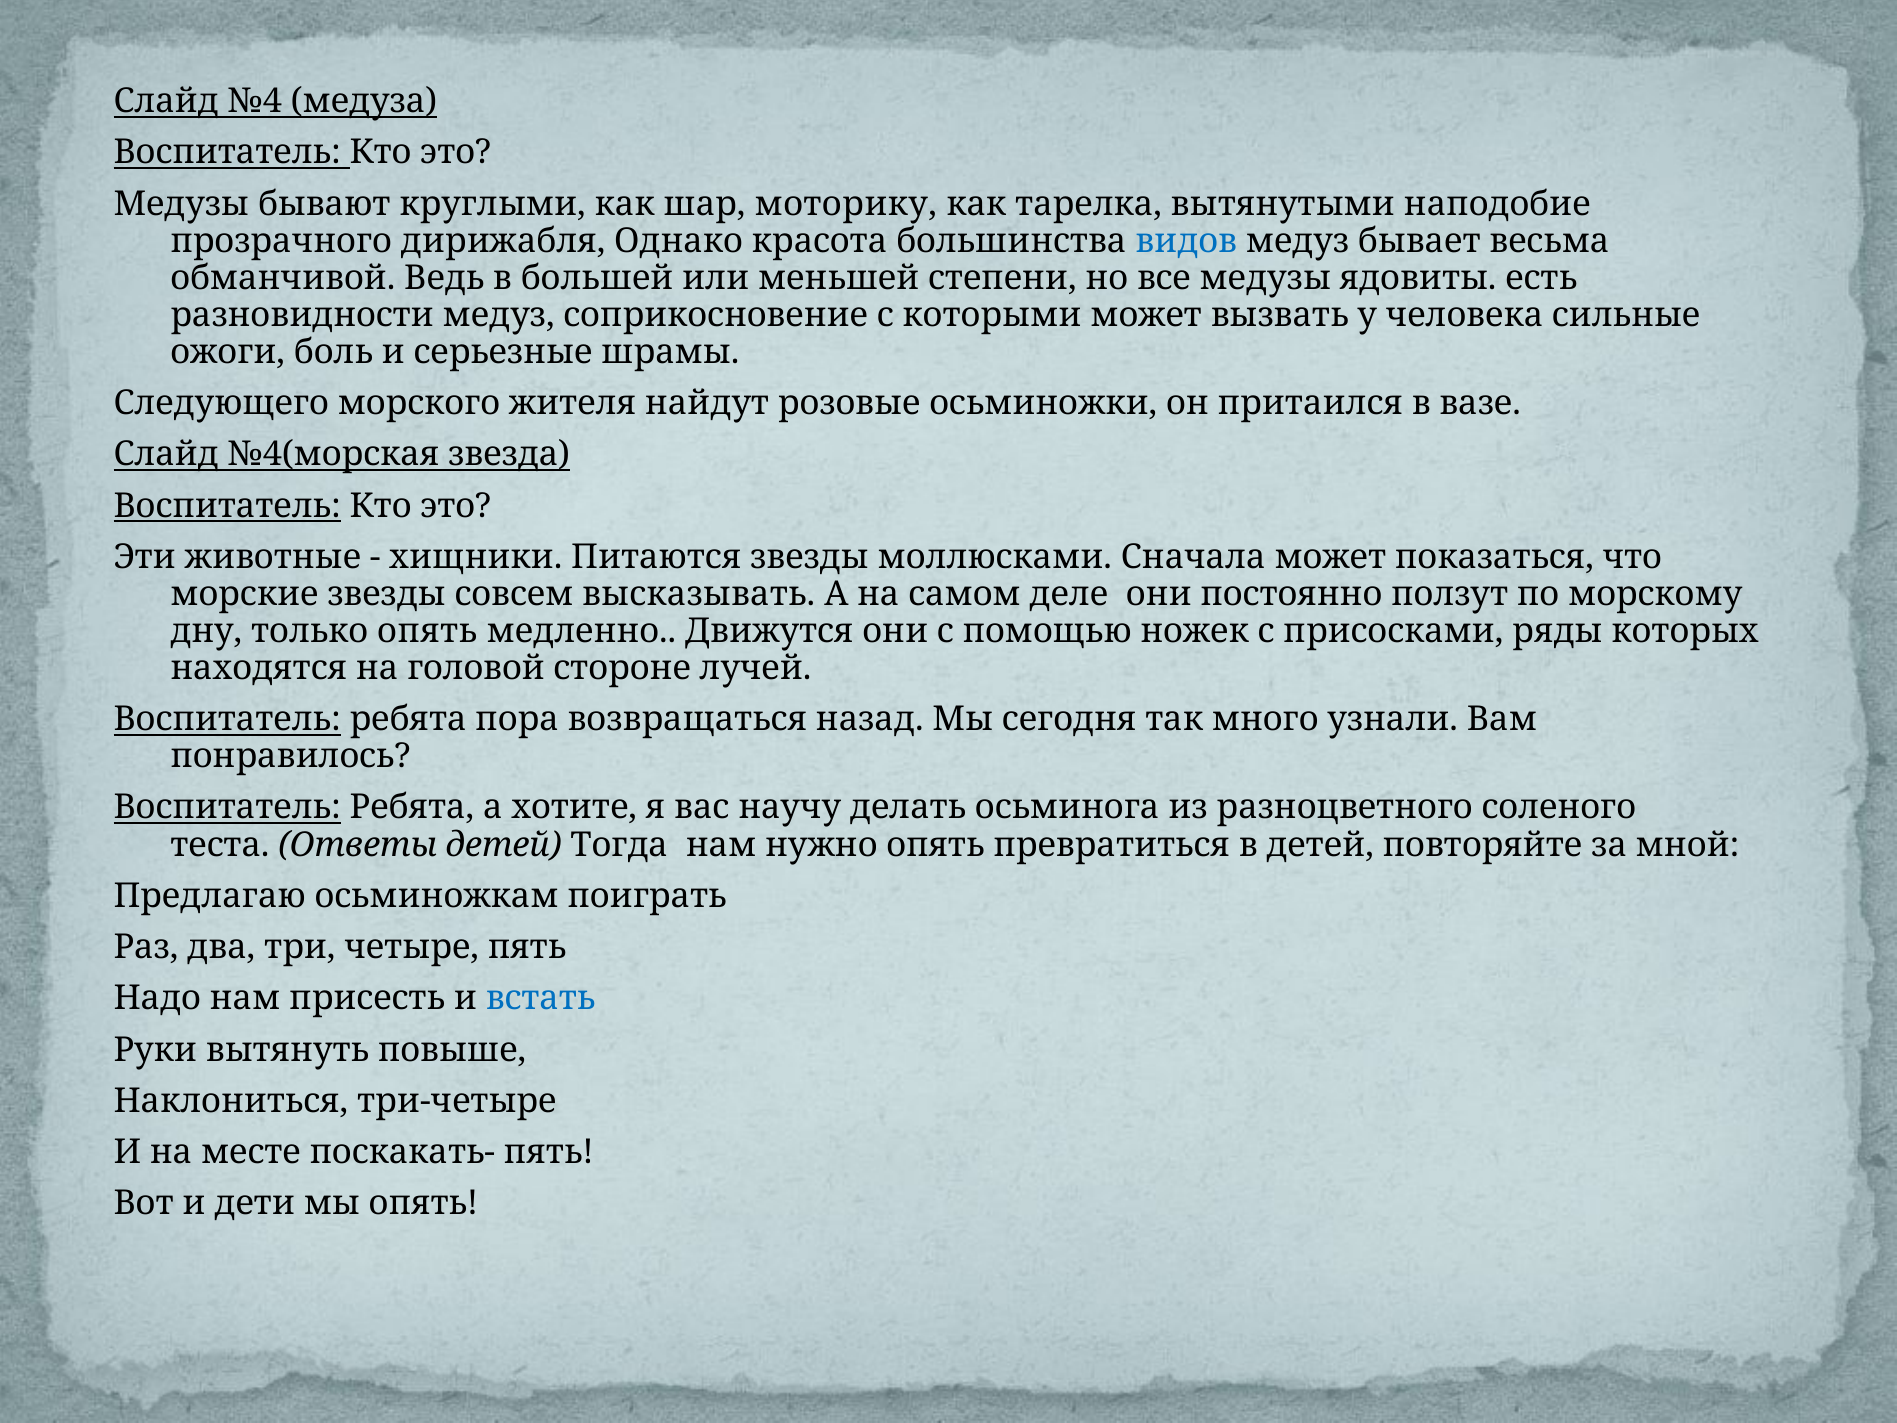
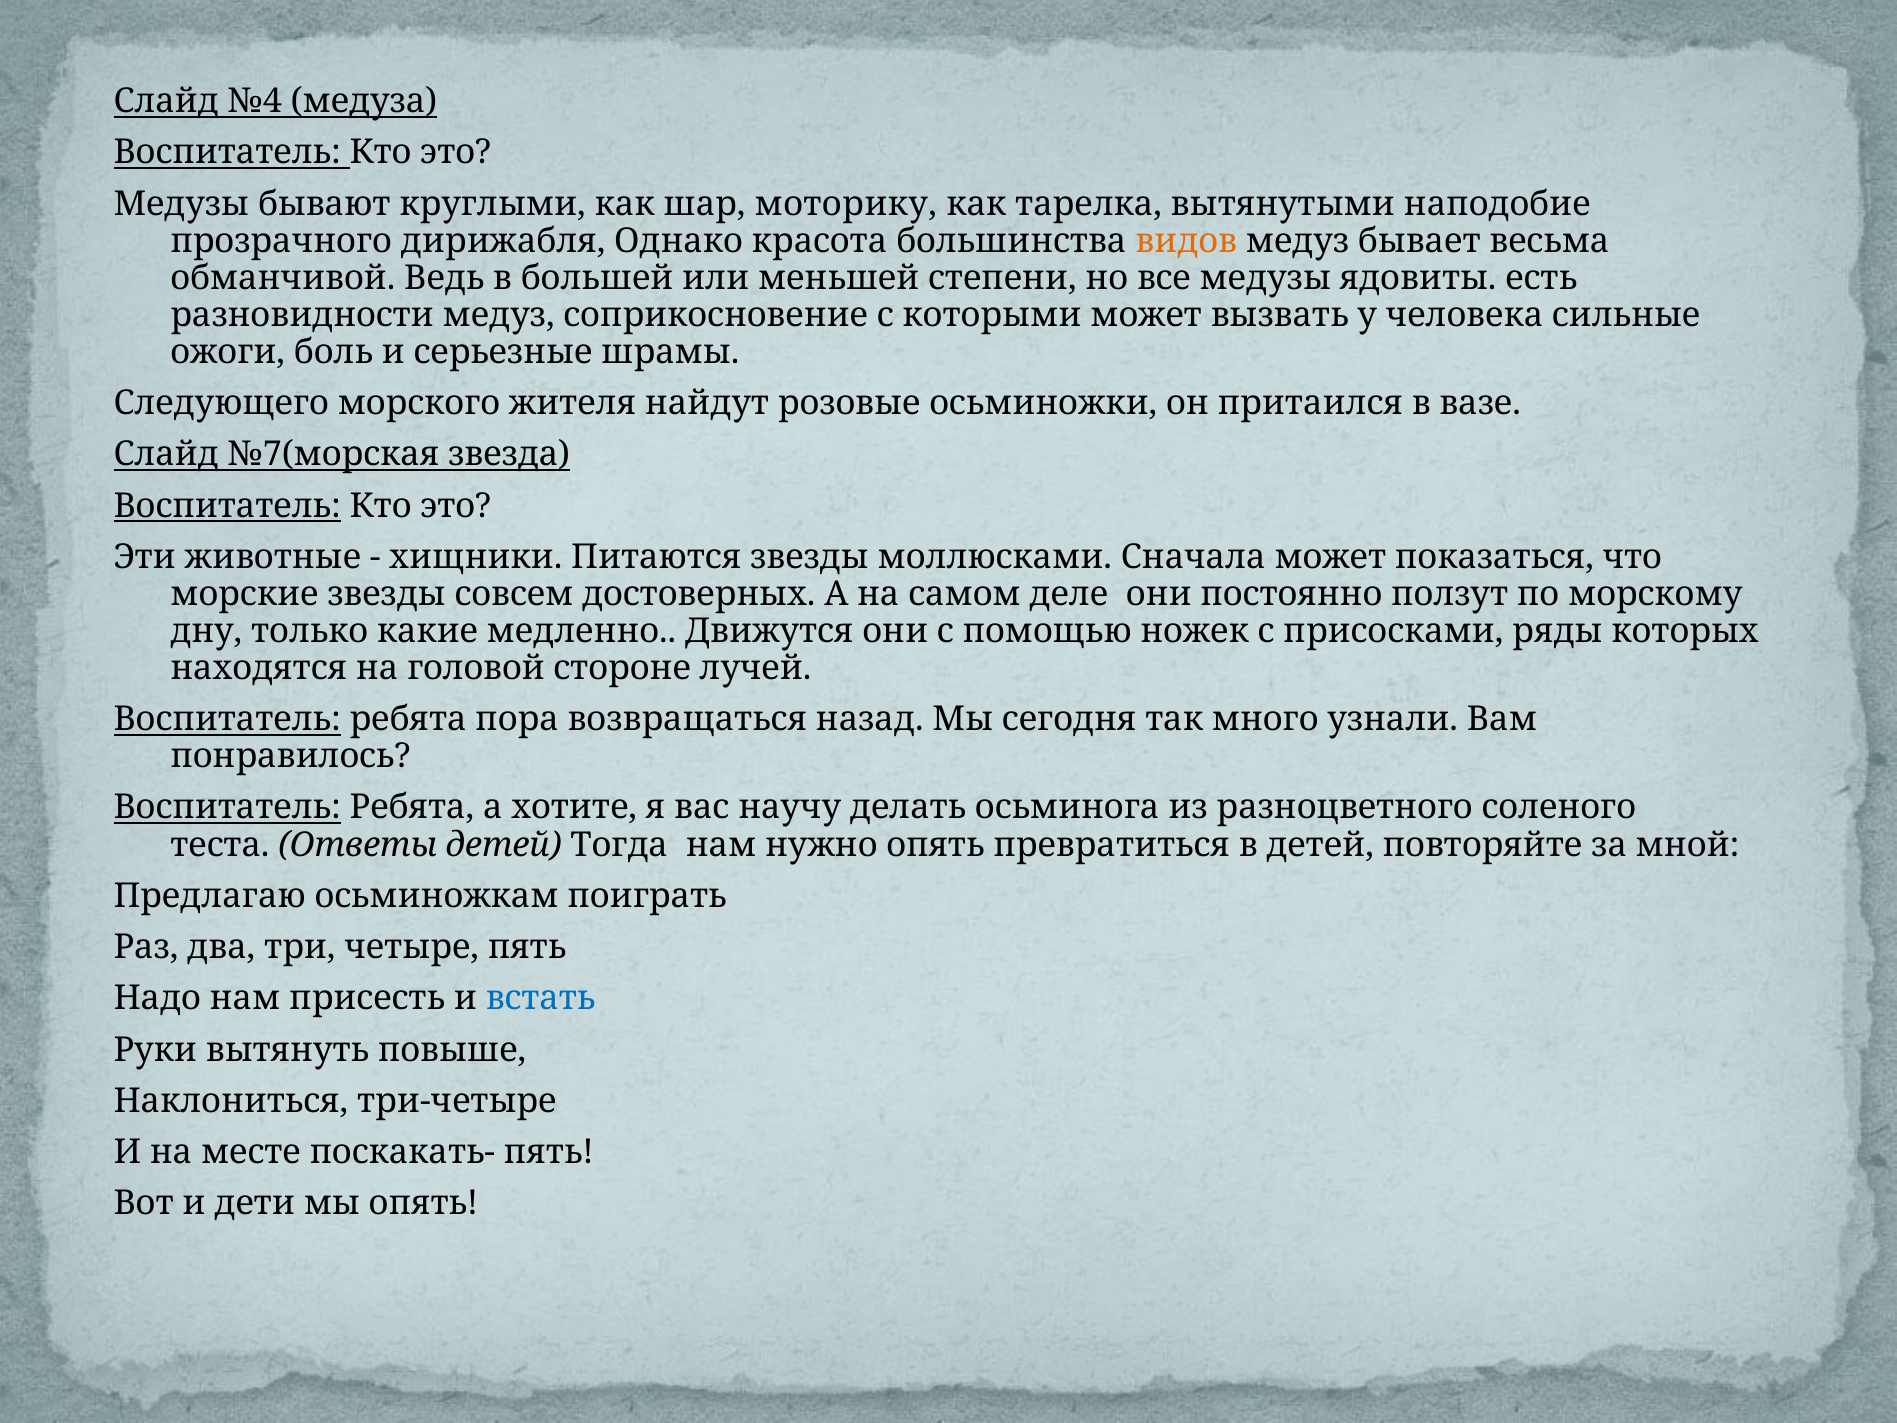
видов colour: blue -> orange
№4(морская: №4(морская -> №7(морская
высказывать: высказывать -> достоверных
только опять: опять -> какие
